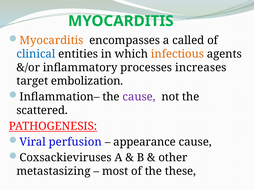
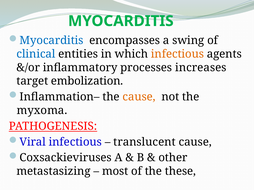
Myocarditis at (52, 41) colour: orange -> blue
called: called -> swing
cause at (139, 97) colour: purple -> orange
scattered: scattered -> myxoma
Viral perfusion: perfusion -> infectious
appearance: appearance -> translucent
